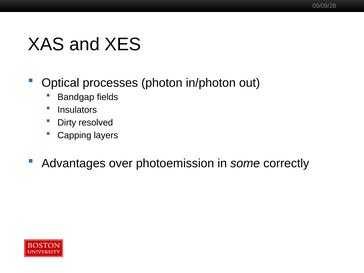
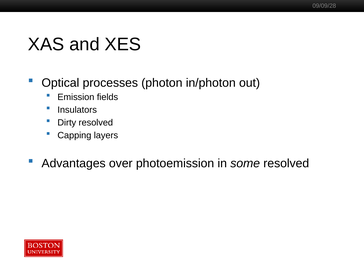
Bandgap: Bandgap -> Emission
some correctly: correctly -> resolved
